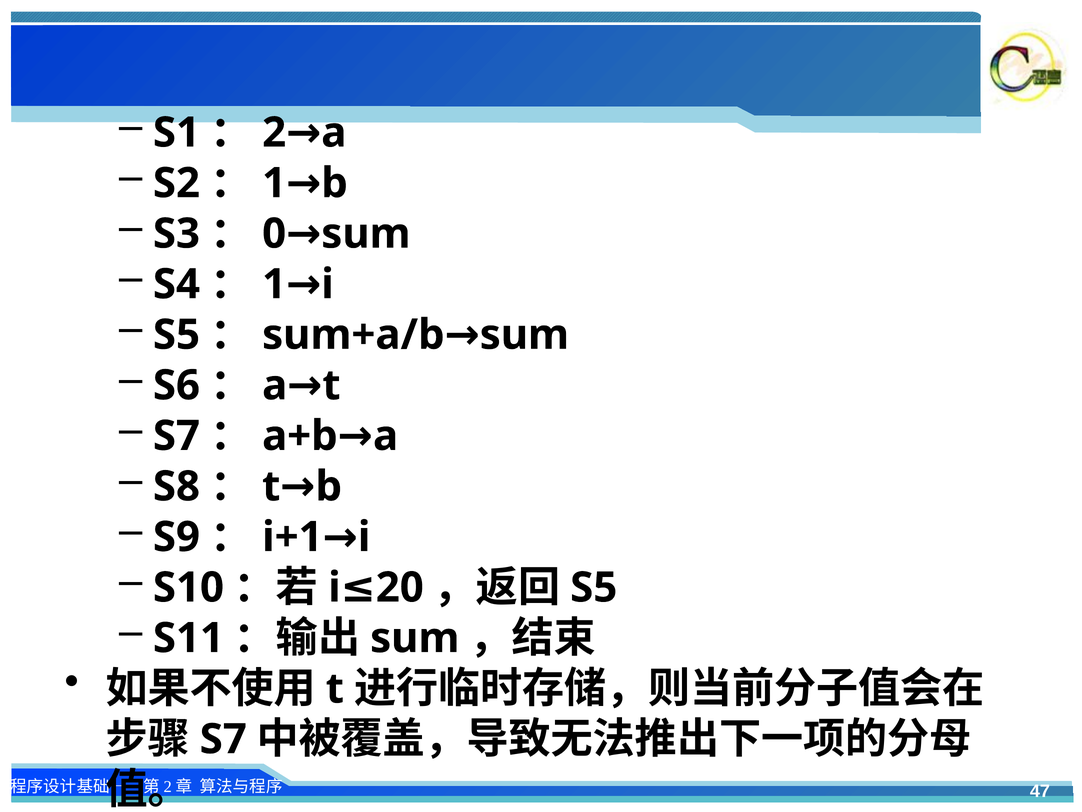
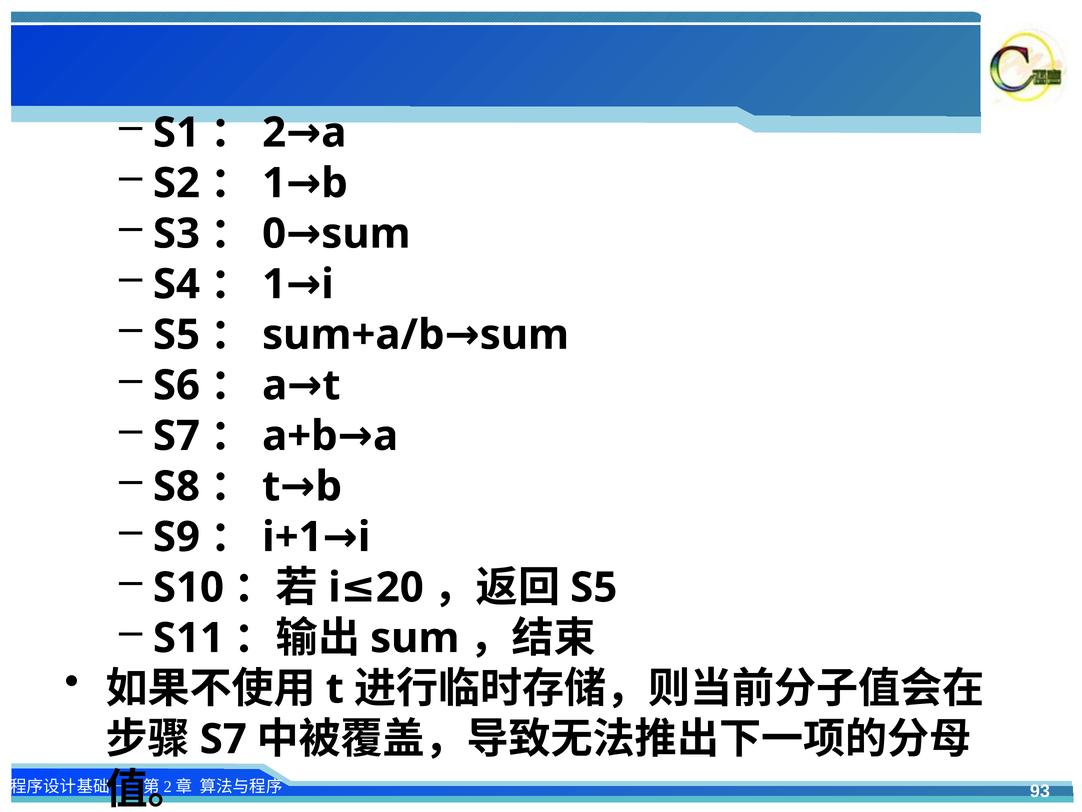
47: 47 -> 93
